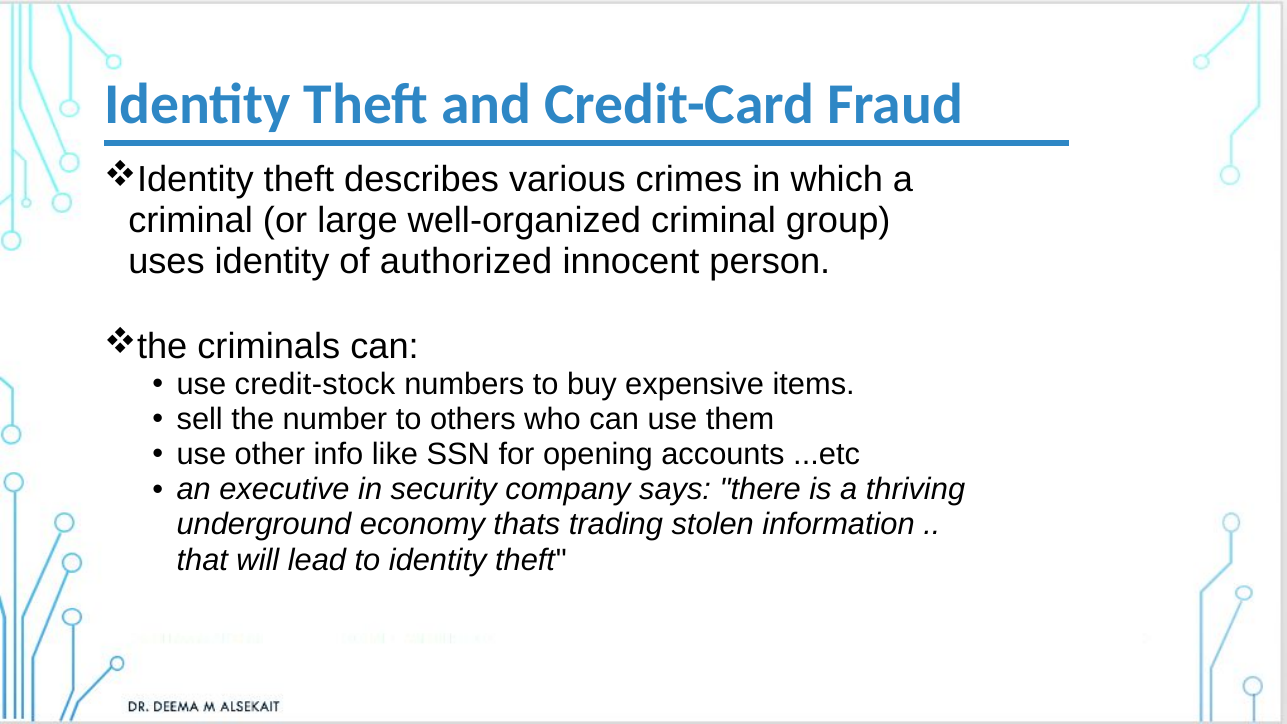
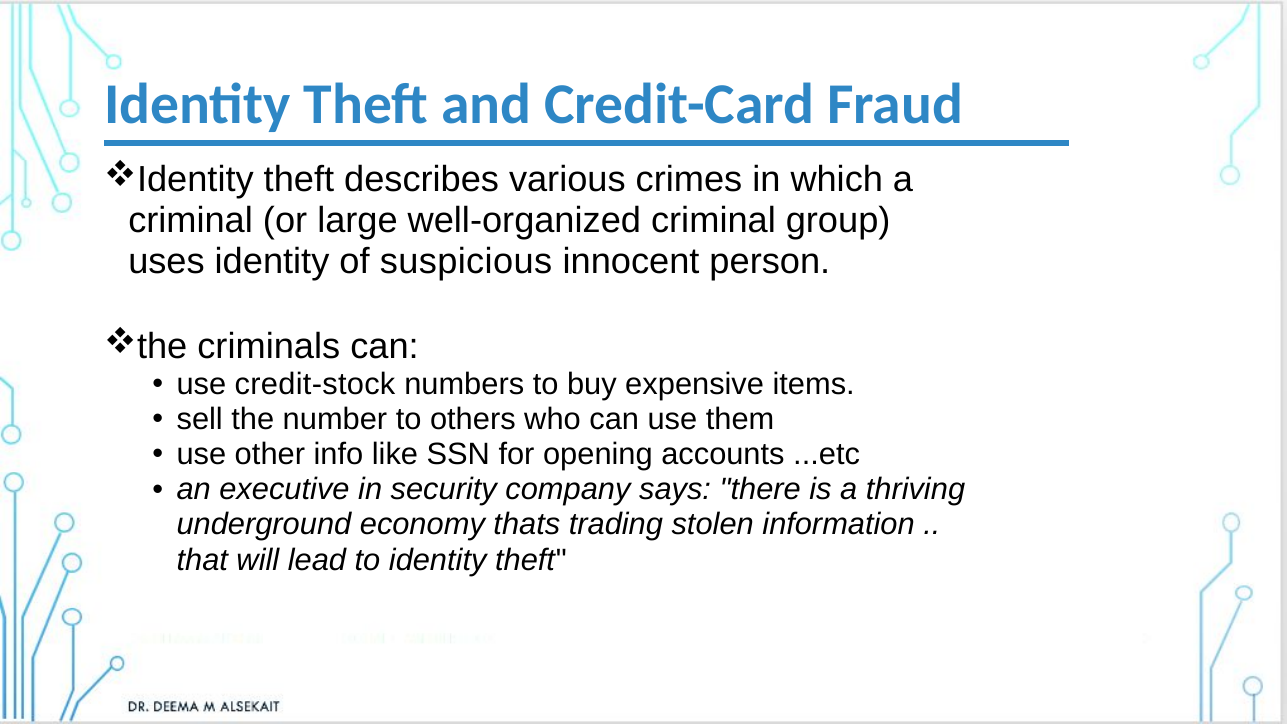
authorized: authorized -> suspicious
